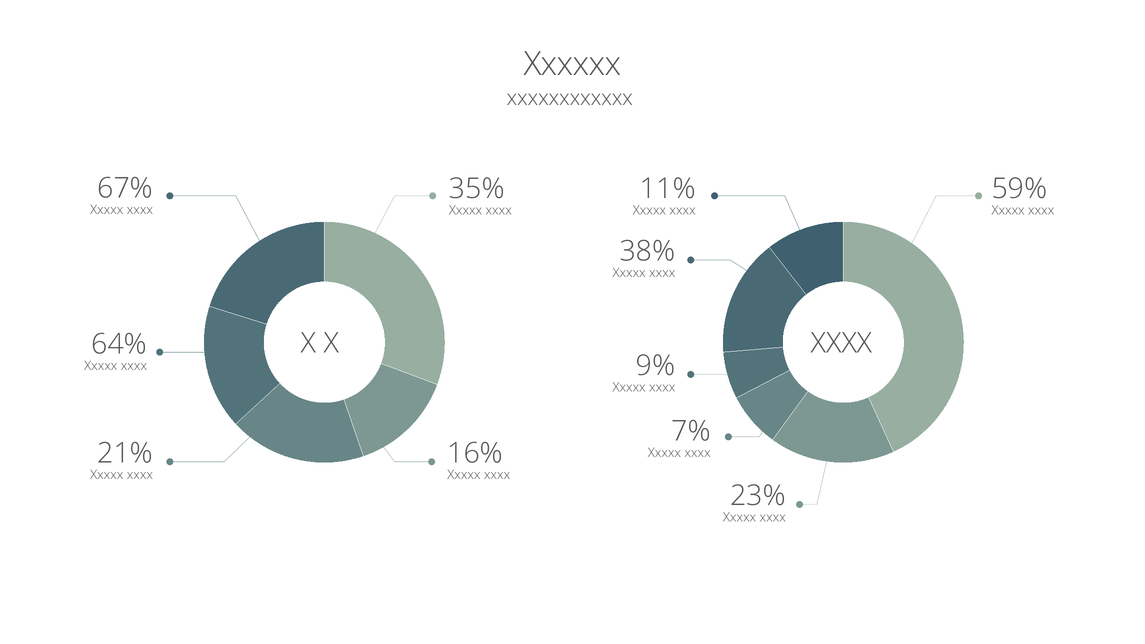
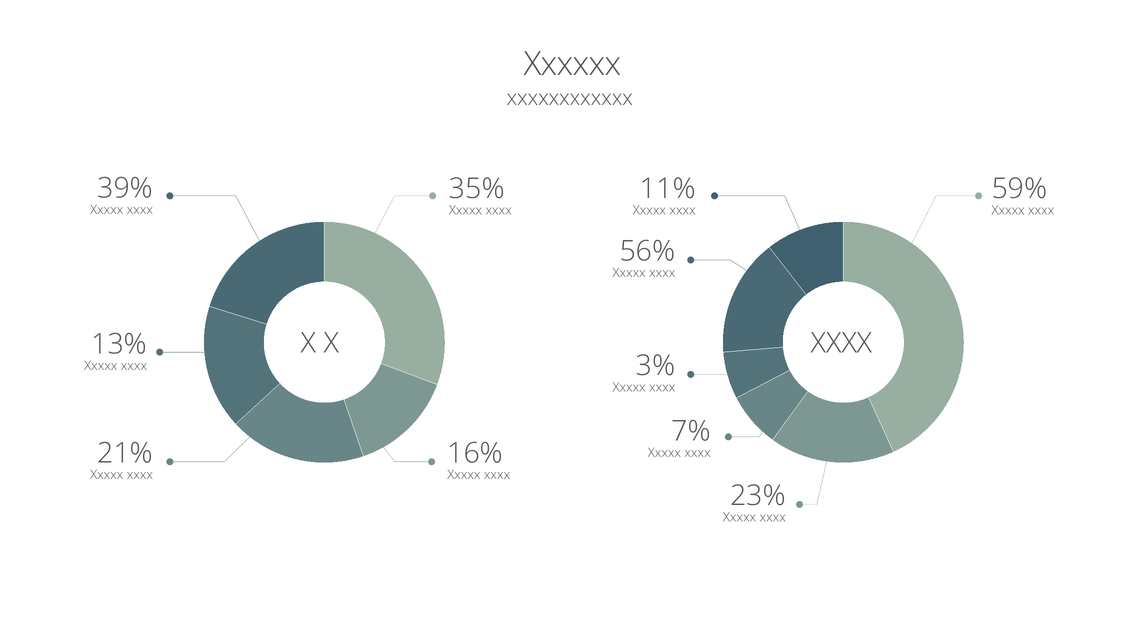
67%: 67% -> 39%
38%: 38% -> 56%
64%: 64% -> 13%
9%: 9% -> 3%
